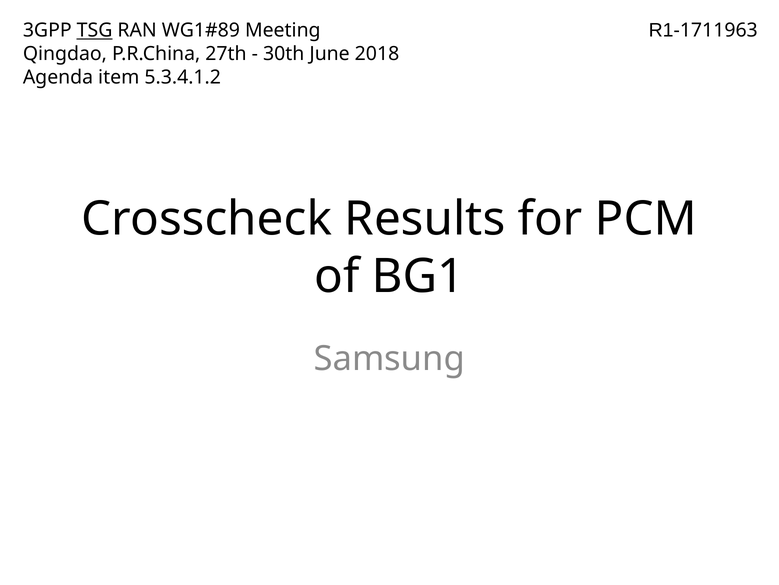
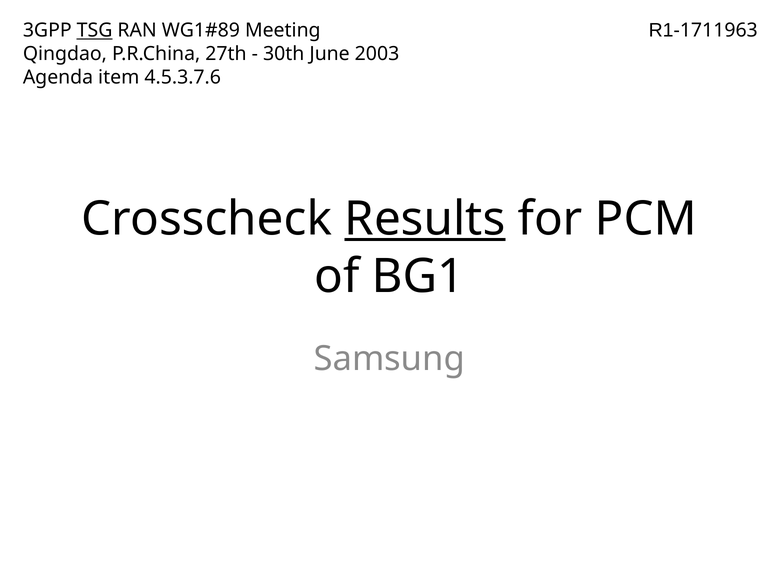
2018: 2018 -> 2003
5.3.4.1.2: 5.3.4.1.2 -> 4.5.3.7.6
Results underline: none -> present
